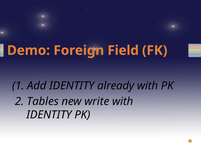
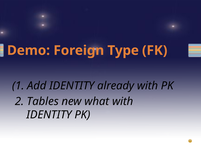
Field: Field -> Type
write: write -> what
